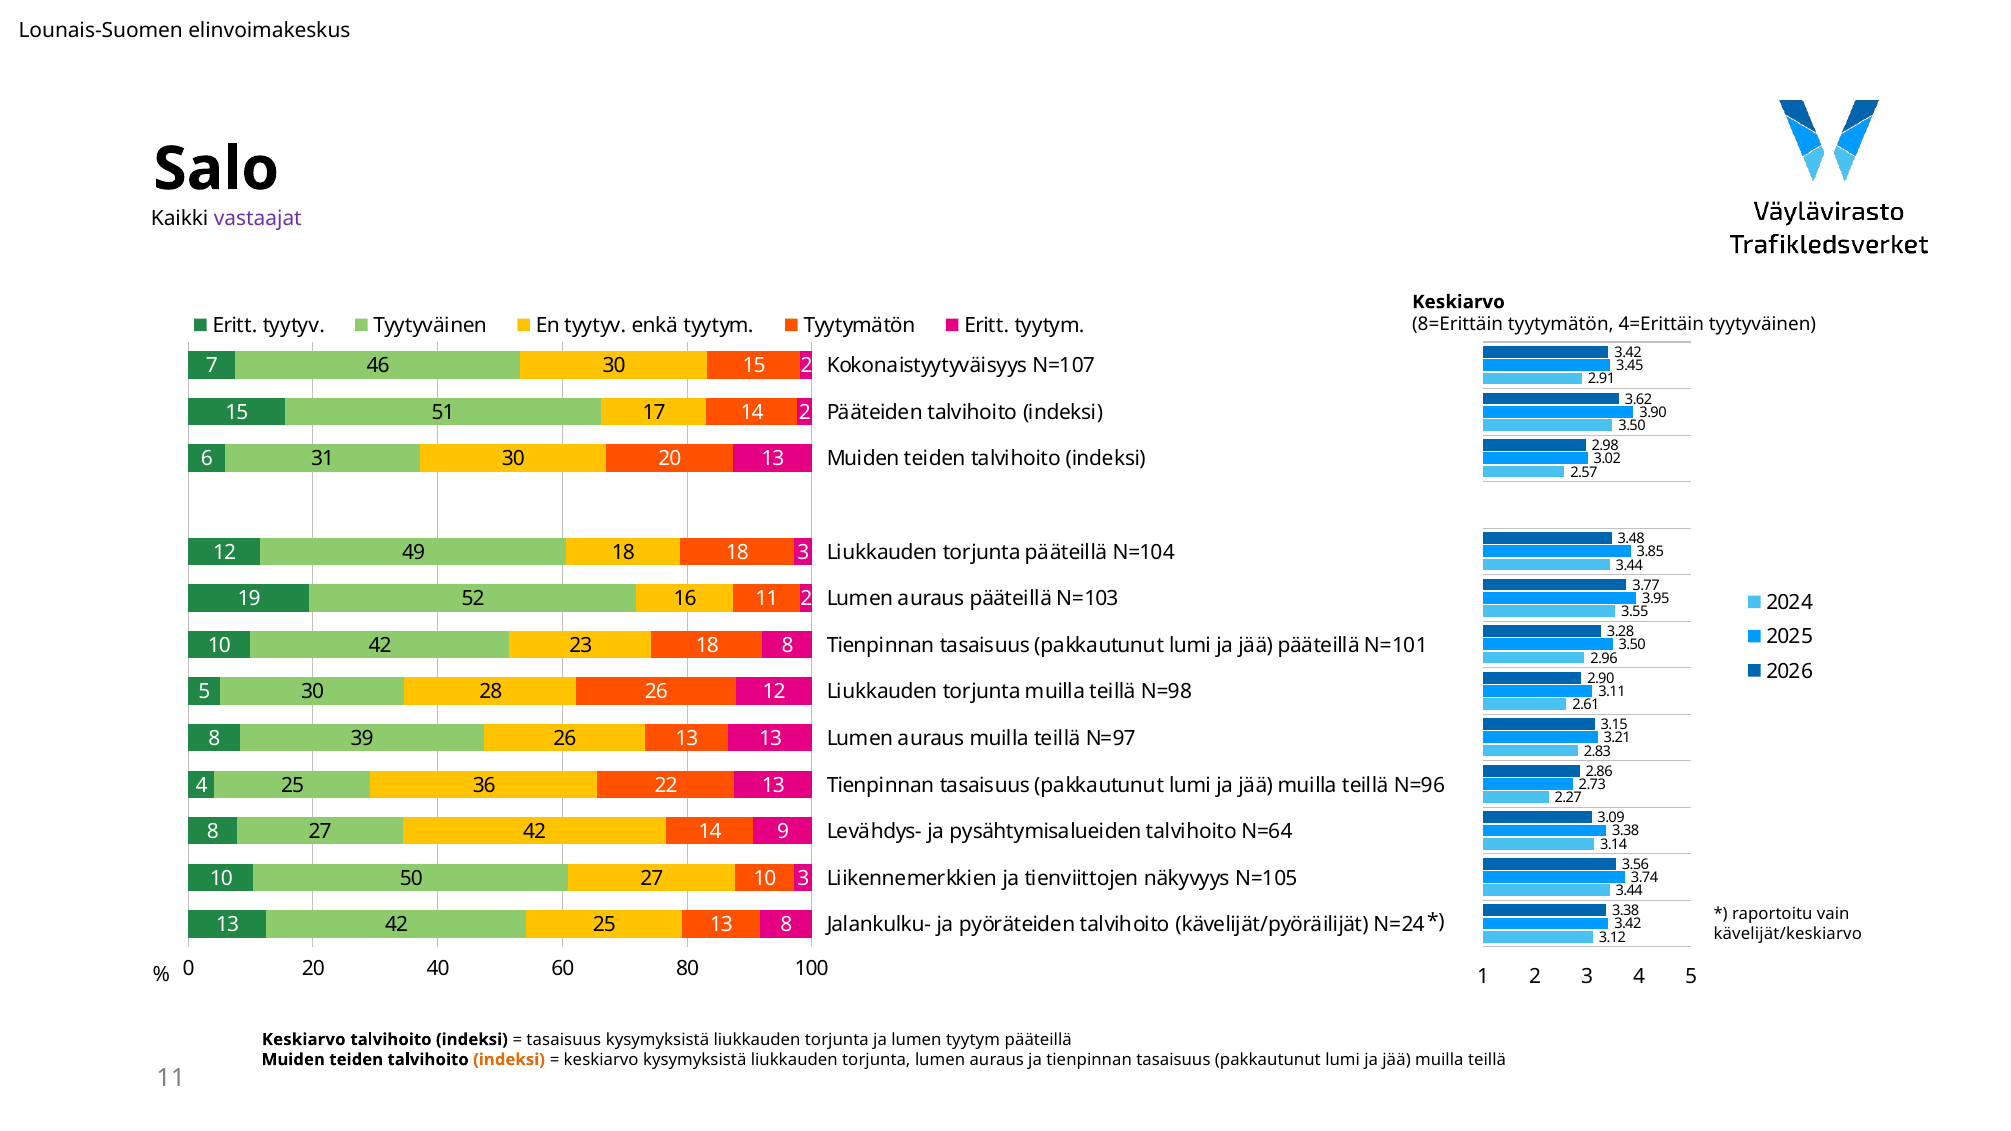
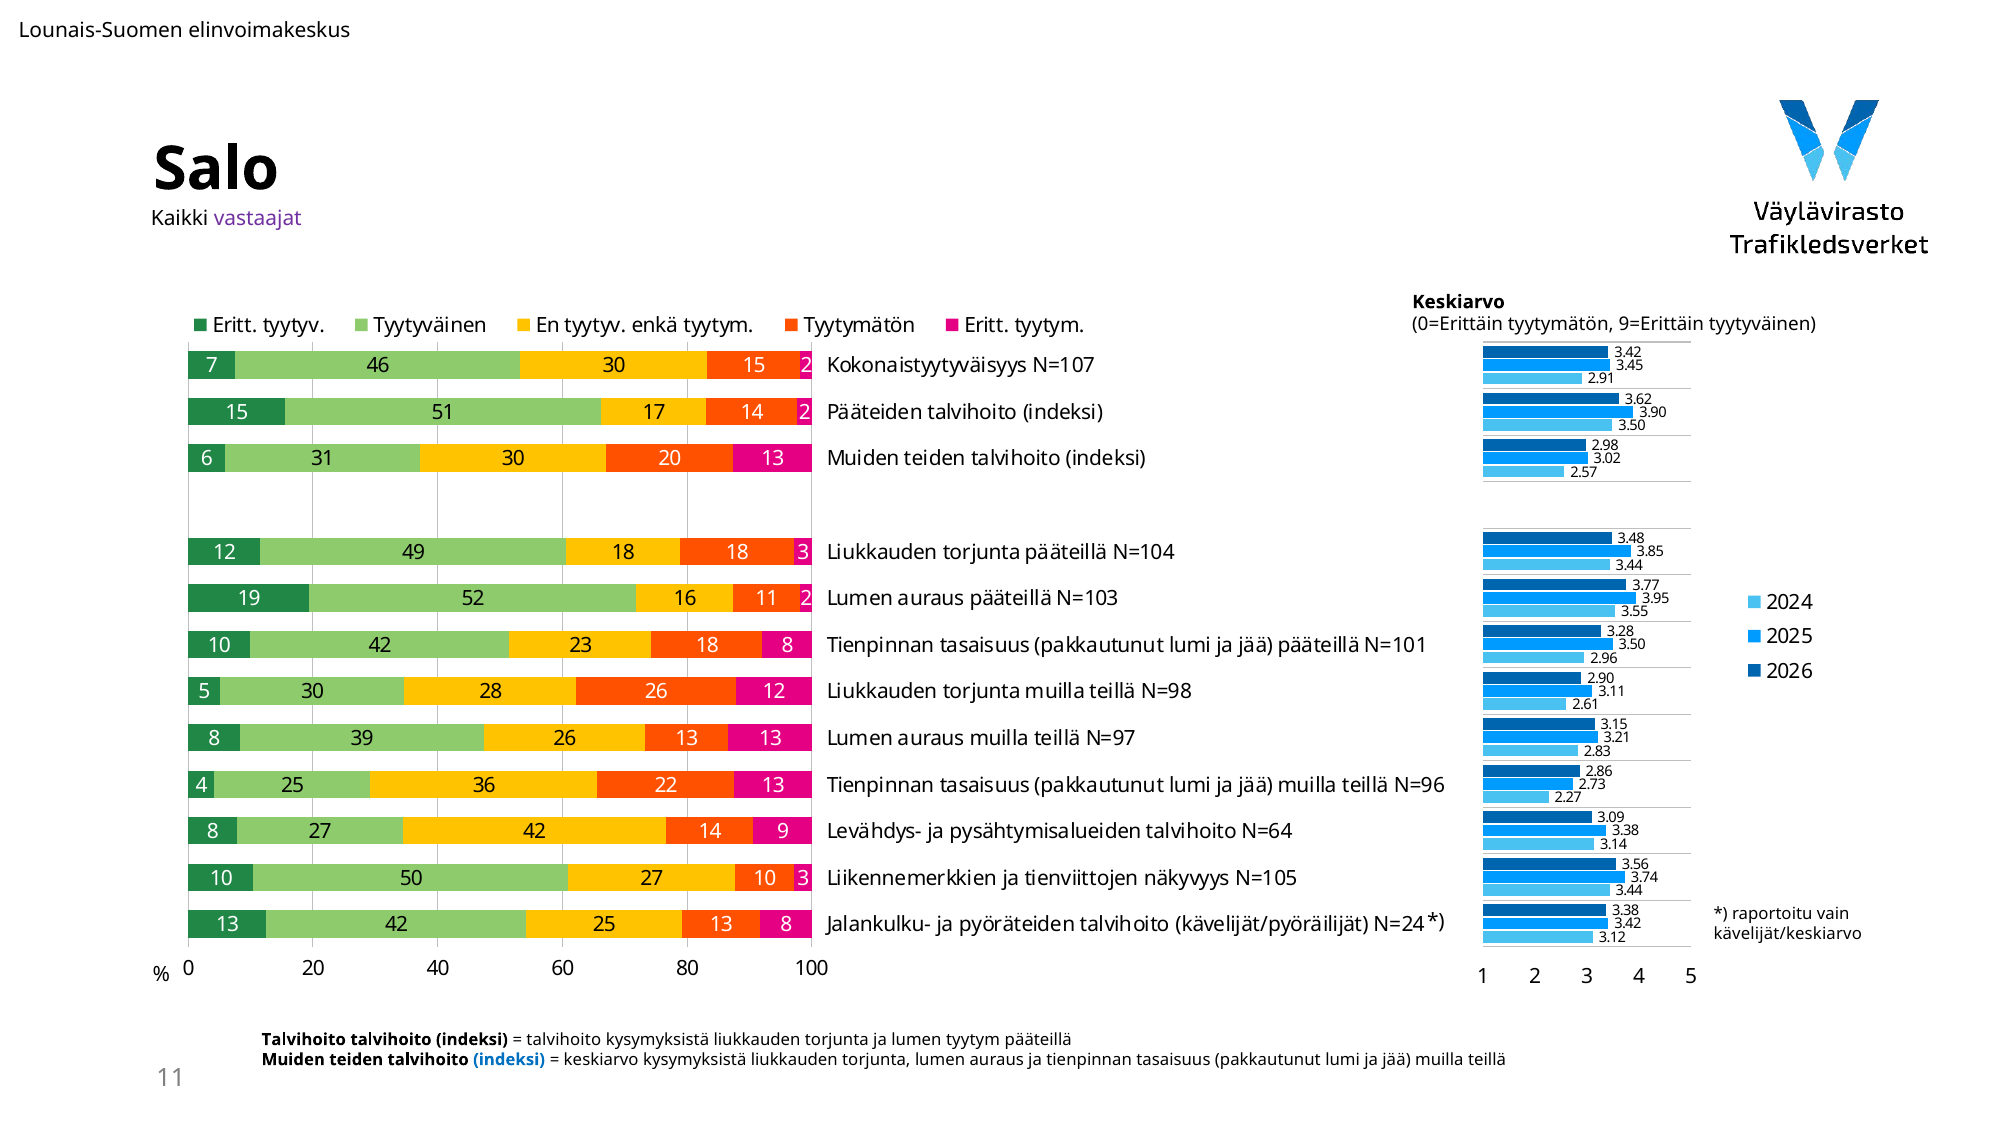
8=Erittäin: 8=Erittäin -> 0=Erittäin
4=Erittäin: 4=Erittäin -> 9=Erittäin
Keskiarvo at (304, 1040): Keskiarvo -> Talvihoito
tasaisuus at (564, 1040): tasaisuus -> talvihoito
indeksi at (509, 1060) colour: orange -> blue
